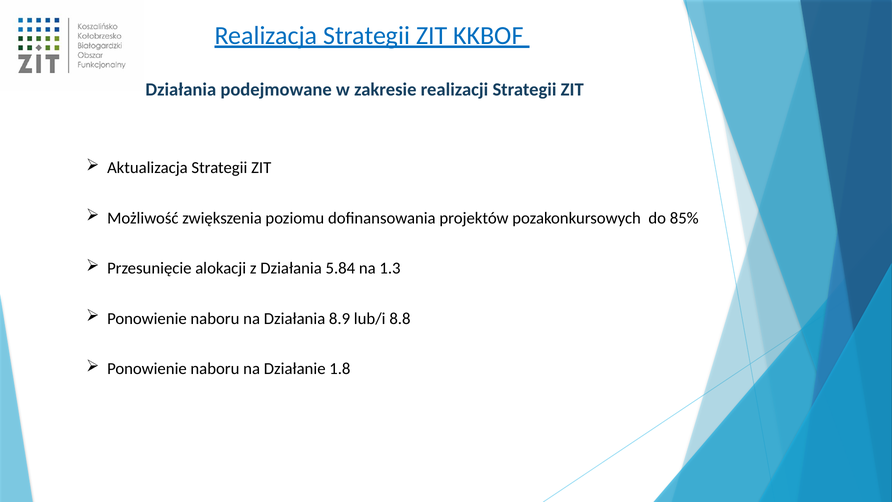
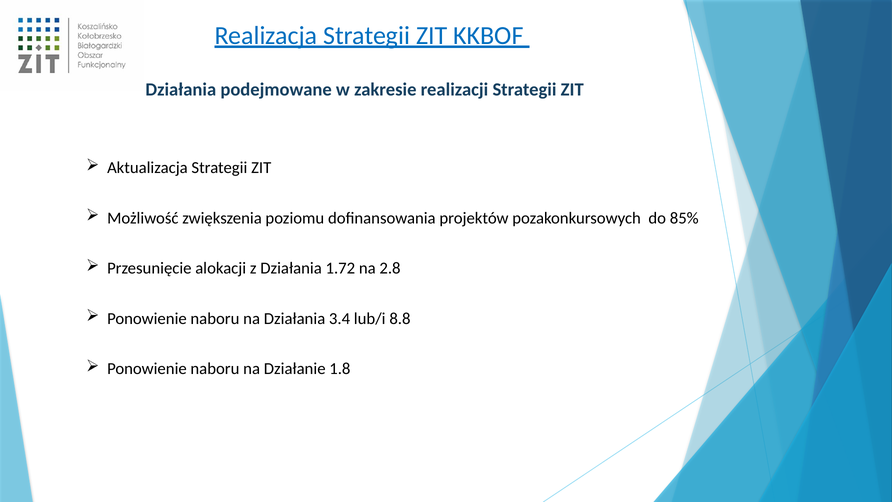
5.84: 5.84 -> 1.72
1.3: 1.3 -> 2.8
8.9: 8.9 -> 3.4
